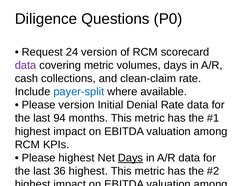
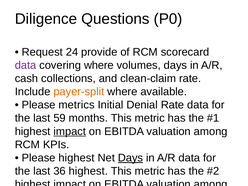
24 version: version -> provide
covering metric: metric -> where
payer-split colour: blue -> orange
Please version: version -> metrics
94: 94 -> 59
impact at (70, 131) underline: none -> present
